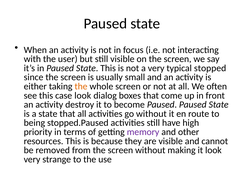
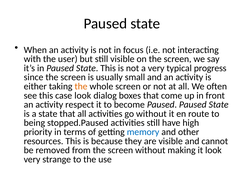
stopped: stopped -> progress
destroy: destroy -> respect
memory colour: purple -> blue
